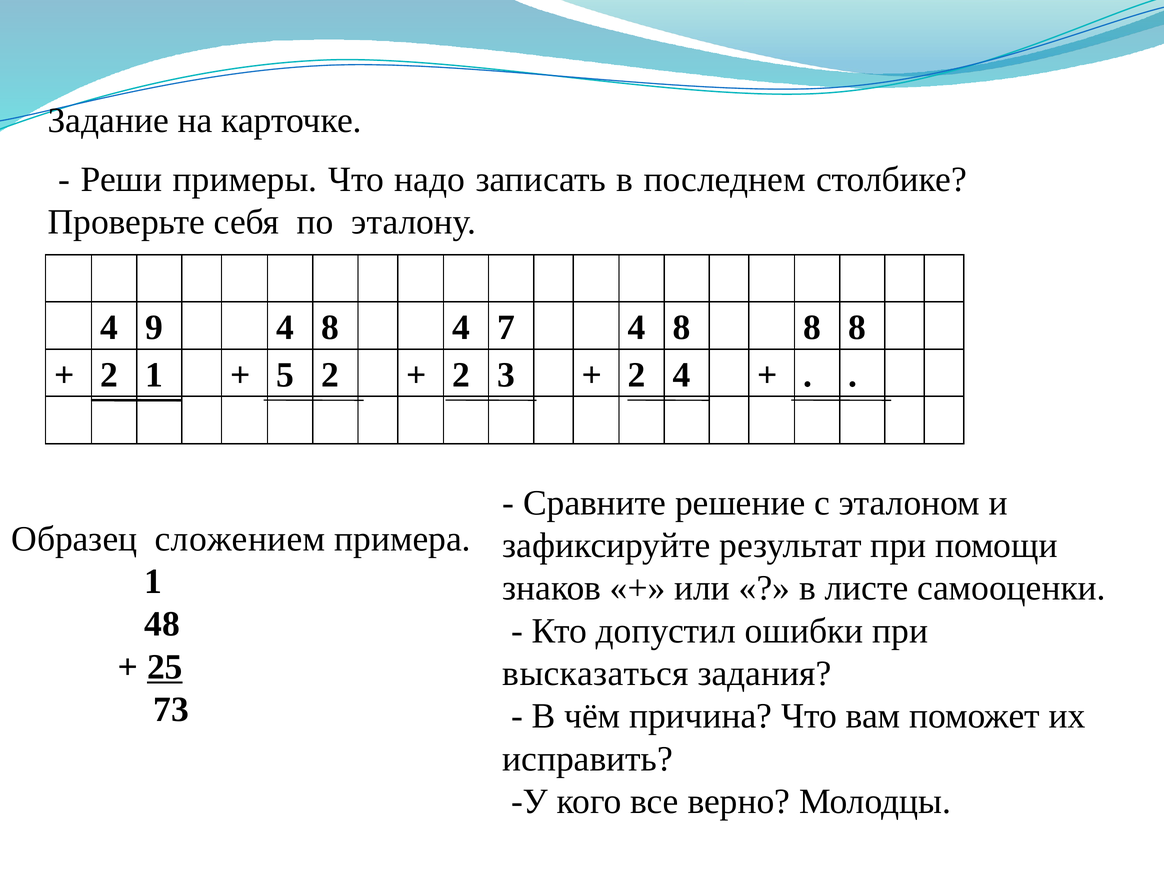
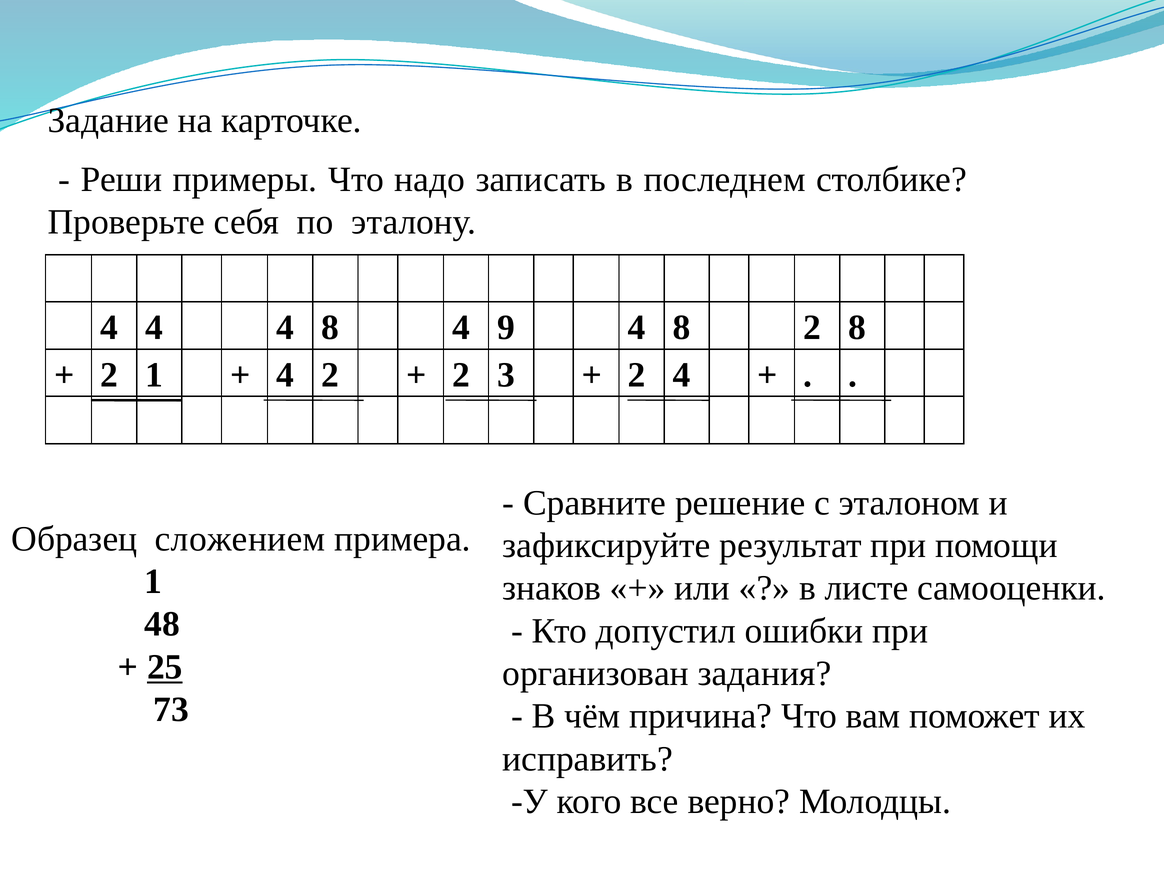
9 at (154, 328): 9 -> 4
7: 7 -> 9
4 8 8: 8 -> 2
5 at (285, 375): 5 -> 4
высказаться: высказаться -> организован
